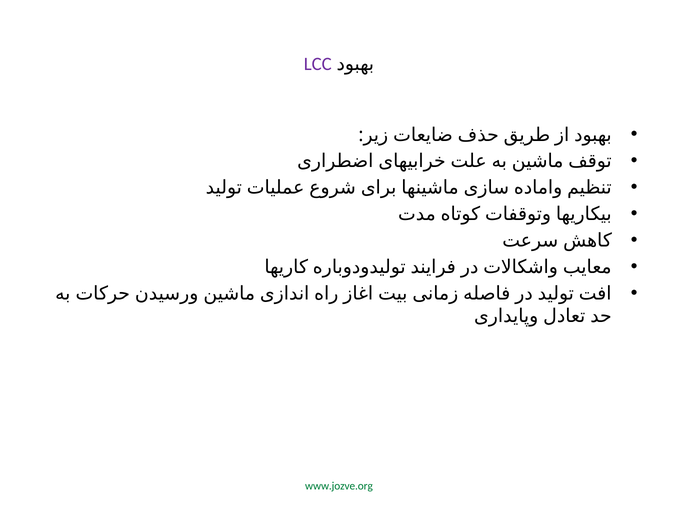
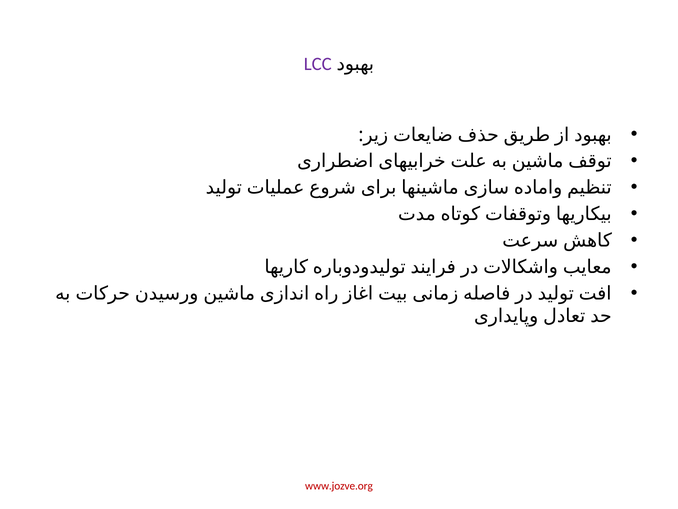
www.jozve.org colour: green -> red
